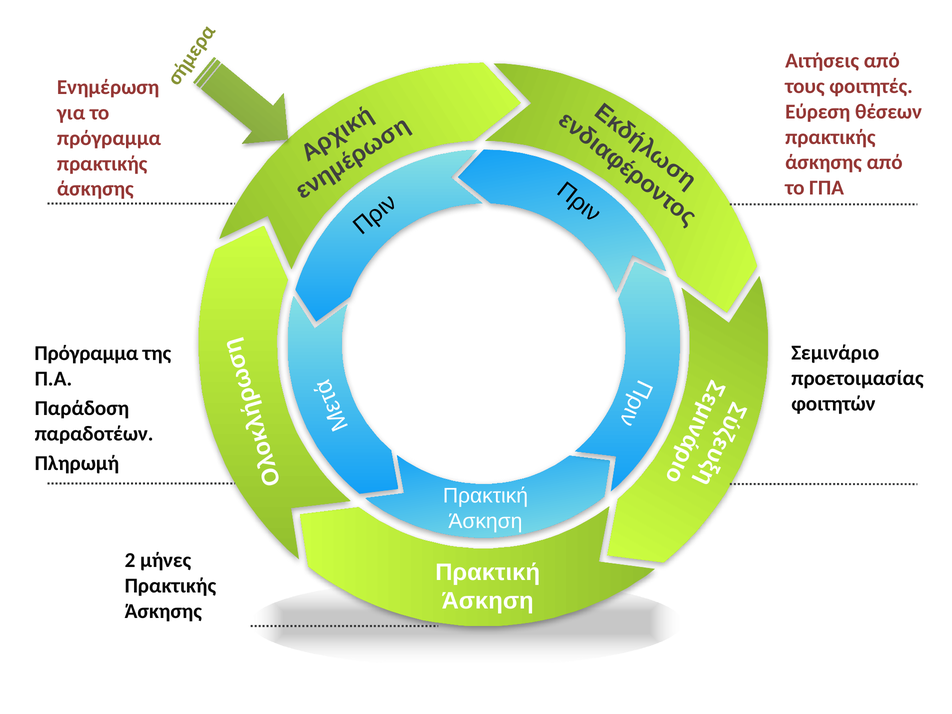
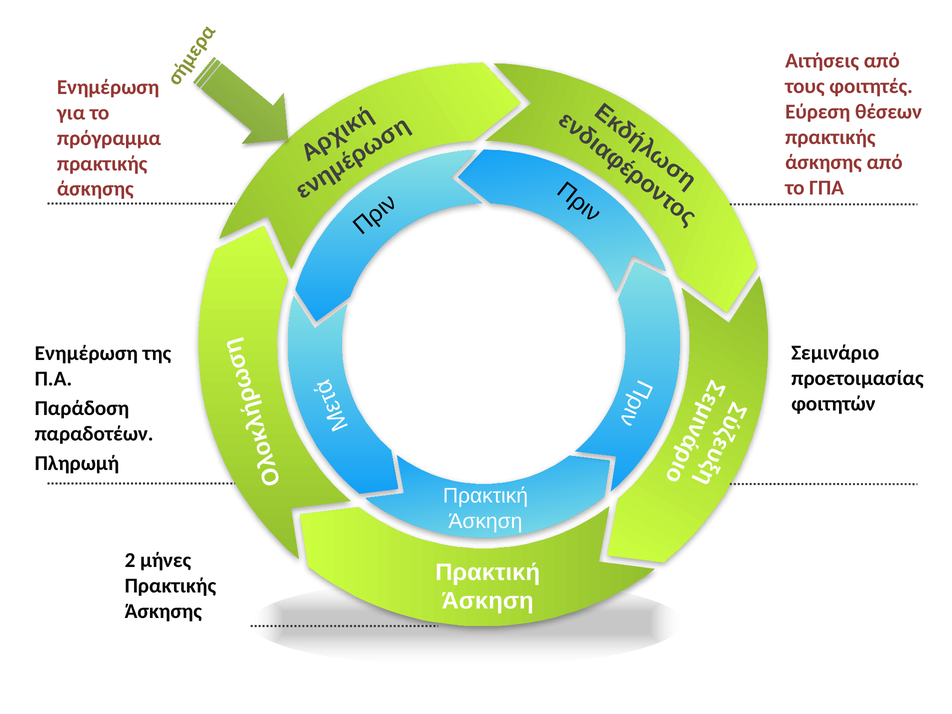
Πρόγραμμα at (86, 353): Πρόγραμμα -> Ενημέρωση
